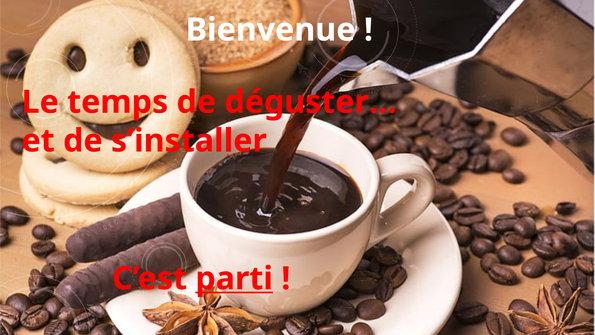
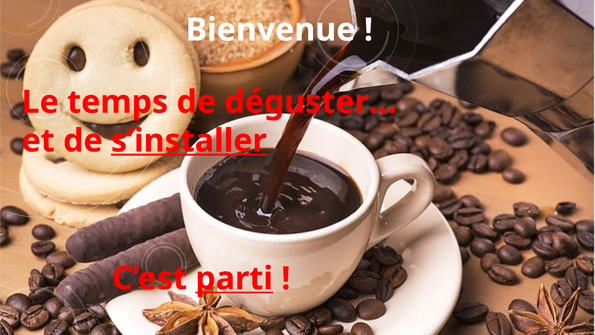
s’installer underline: none -> present
